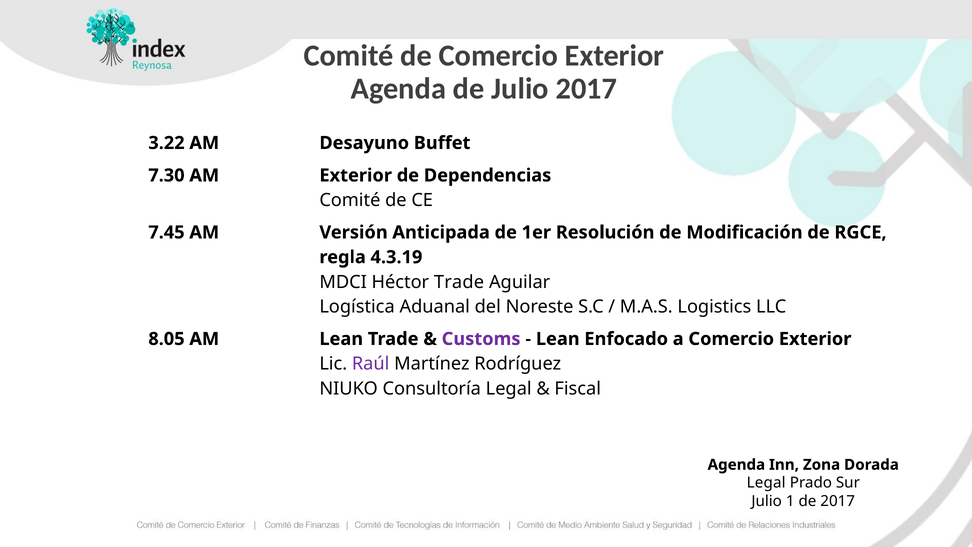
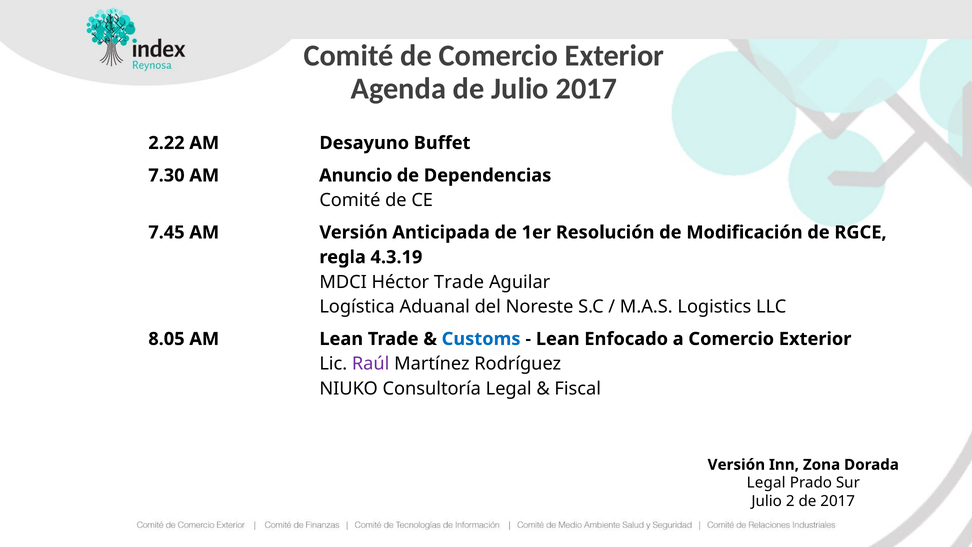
3.22: 3.22 -> 2.22
AM Exterior: Exterior -> Anuncio
Customs colour: purple -> blue
Agenda at (736, 465): Agenda -> Versión
1: 1 -> 2
